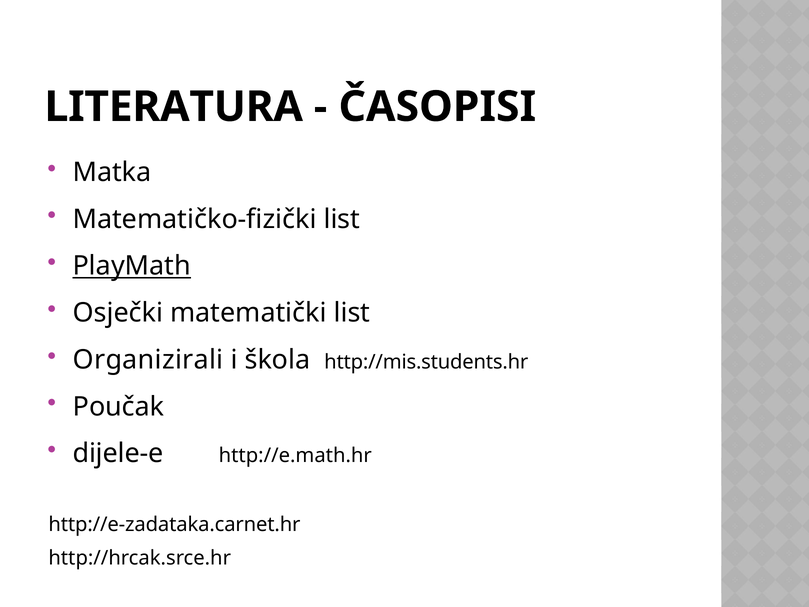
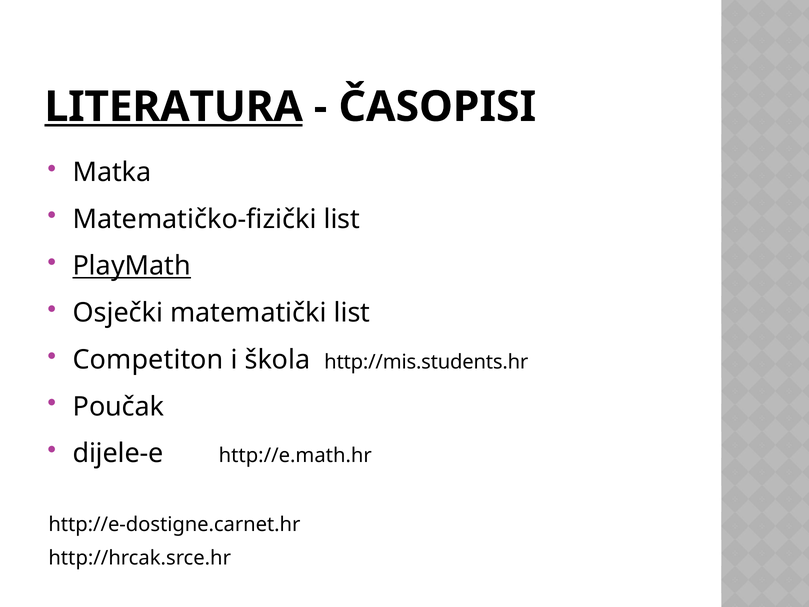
LITERATURA underline: none -> present
Organizirali: Organizirali -> Competiton
http://e-zadataka.carnet.hr: http://e-zadataka.carnet.hr -> http://e-dostigne.carnet.hr
